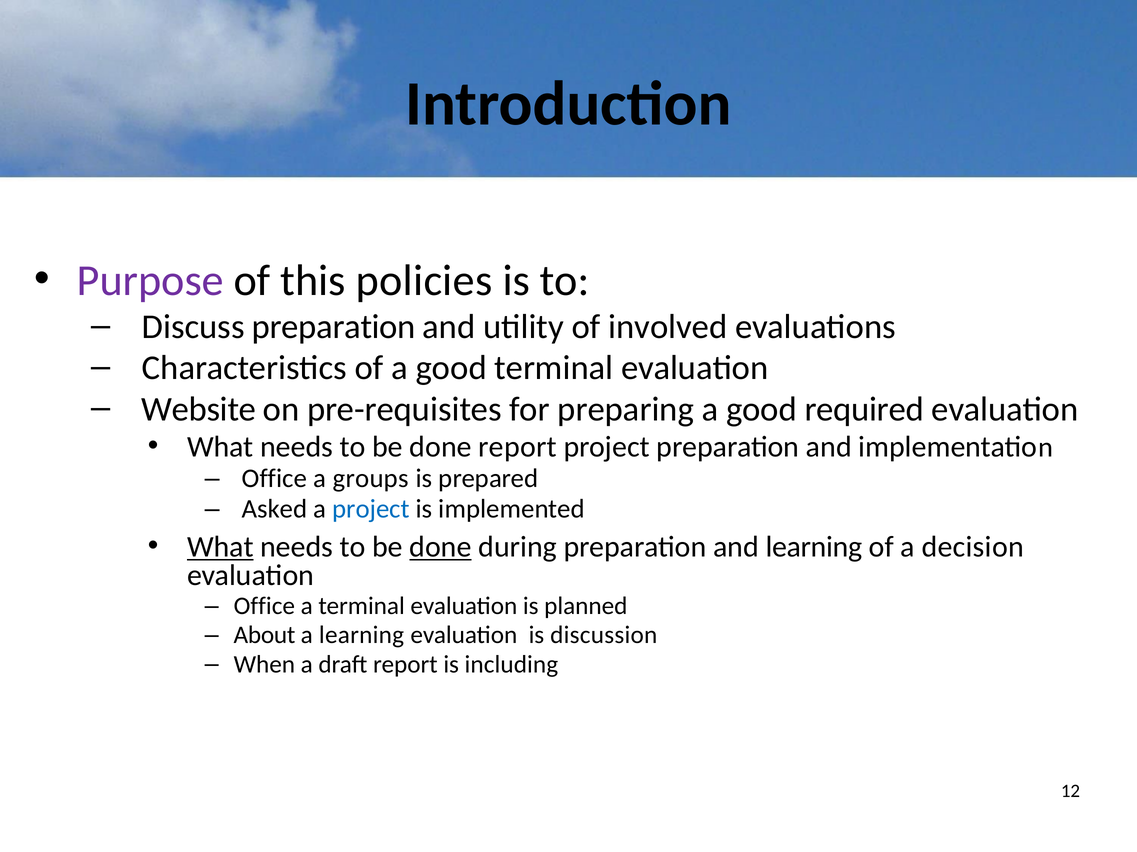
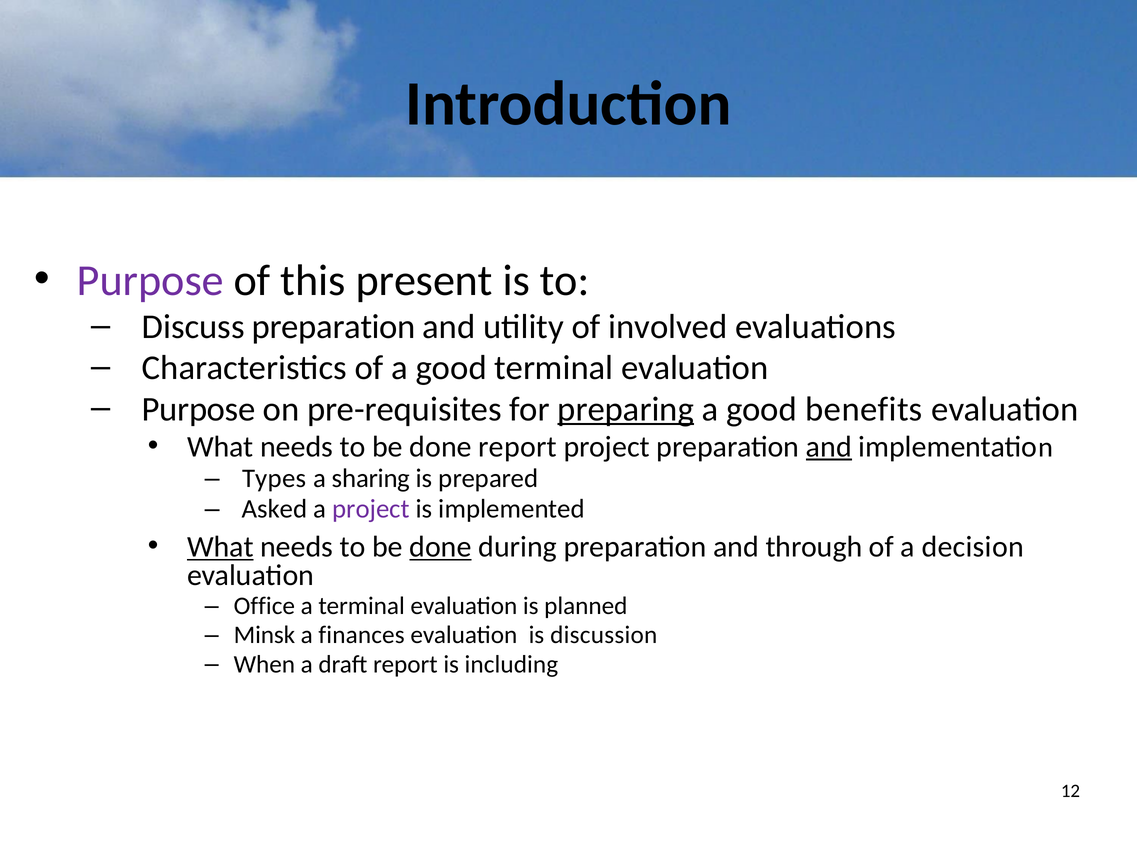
policies: policies -> present
Website at (199, 410): Website -> Purpose
preparing underline: none -> present
required: required -> benefits
and at (829, 447) underline: none -> present
Office at (274, 479): Office -> Types
groups: groups -> sharing
project at (371, 510) colour: blue -> purple
and learning: learning -> through
About: About -> Minsk
a learning: learning -> finances
